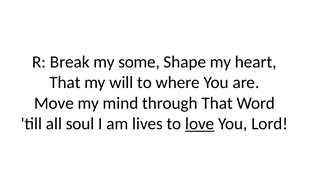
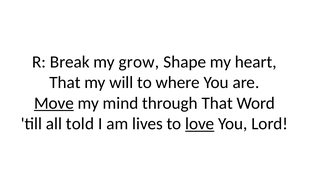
some: some -> grow
Move underline: none -> present
soul: soul -> told
